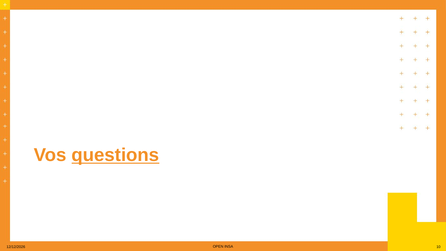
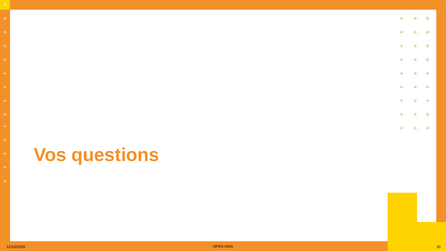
questions underline: present -> none
